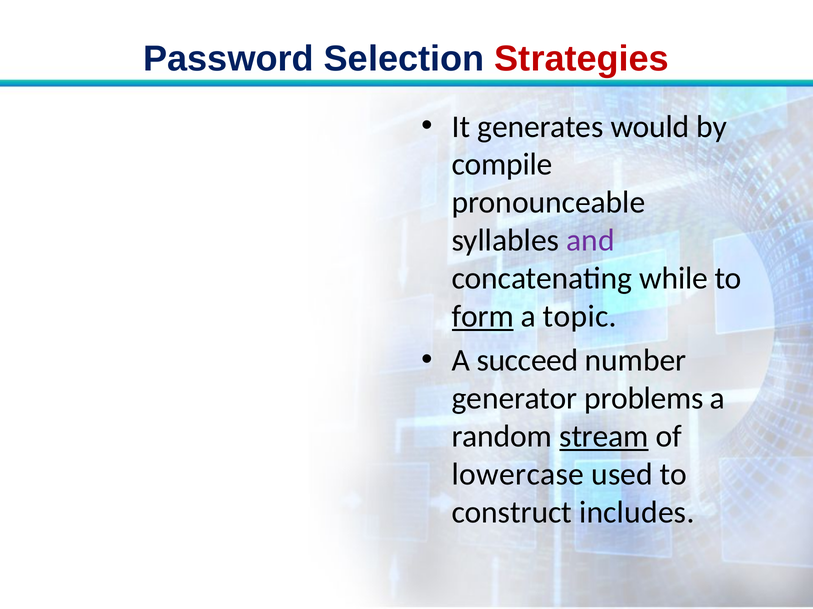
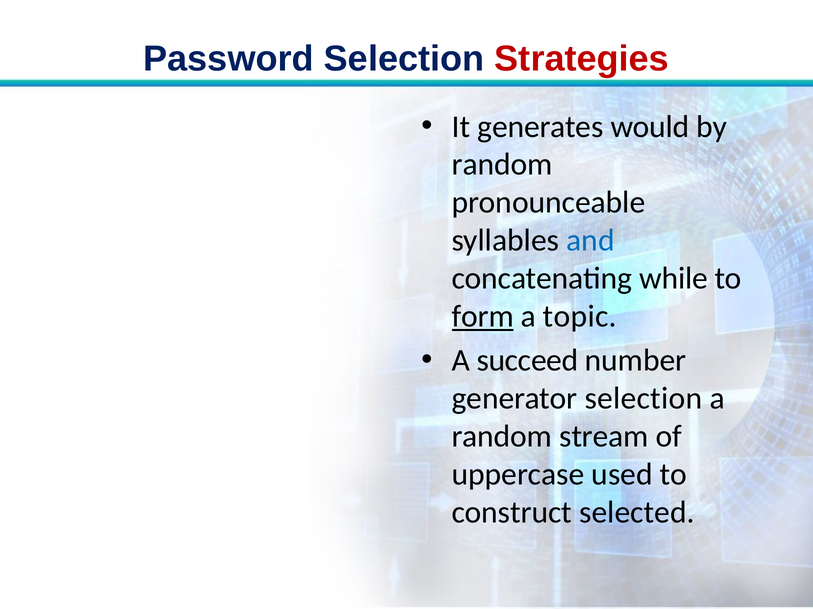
compile at (502, 165): compile -> random
and colour: purple -> blue
generator problems: problems -> selection
stream underline: present -> none
lowercase: lowercase -> uppercase
includes: includes -> selected
